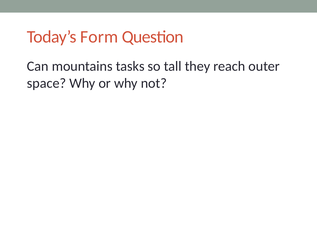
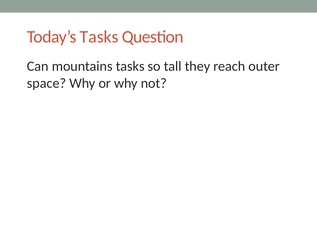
Today’s Form: Form -> Tasks
